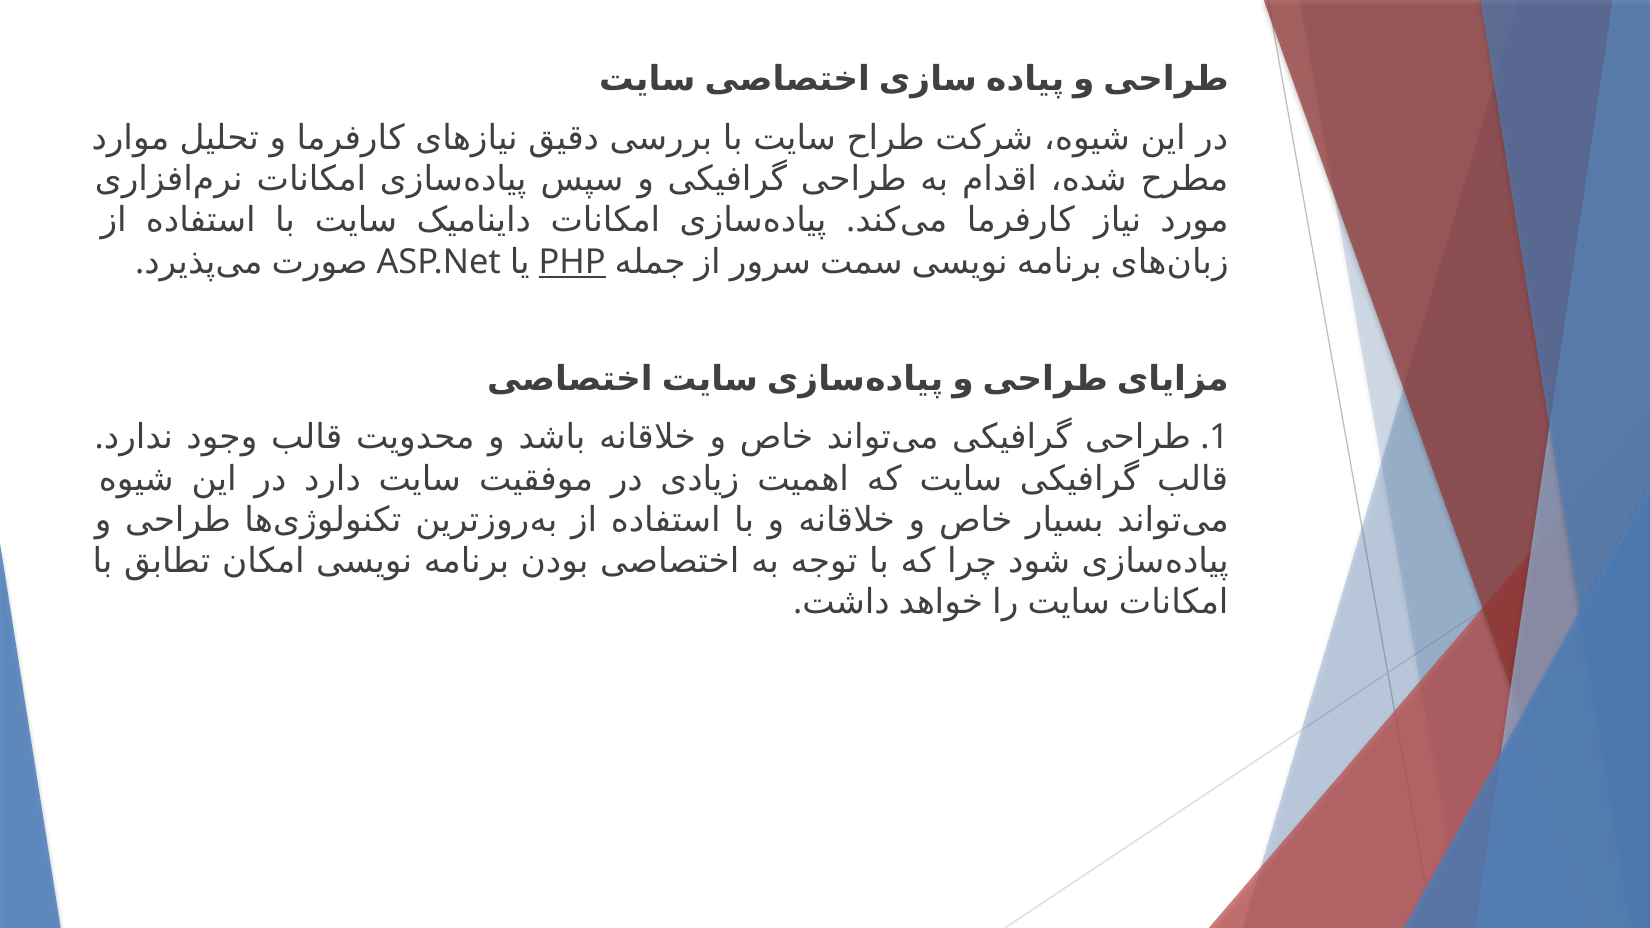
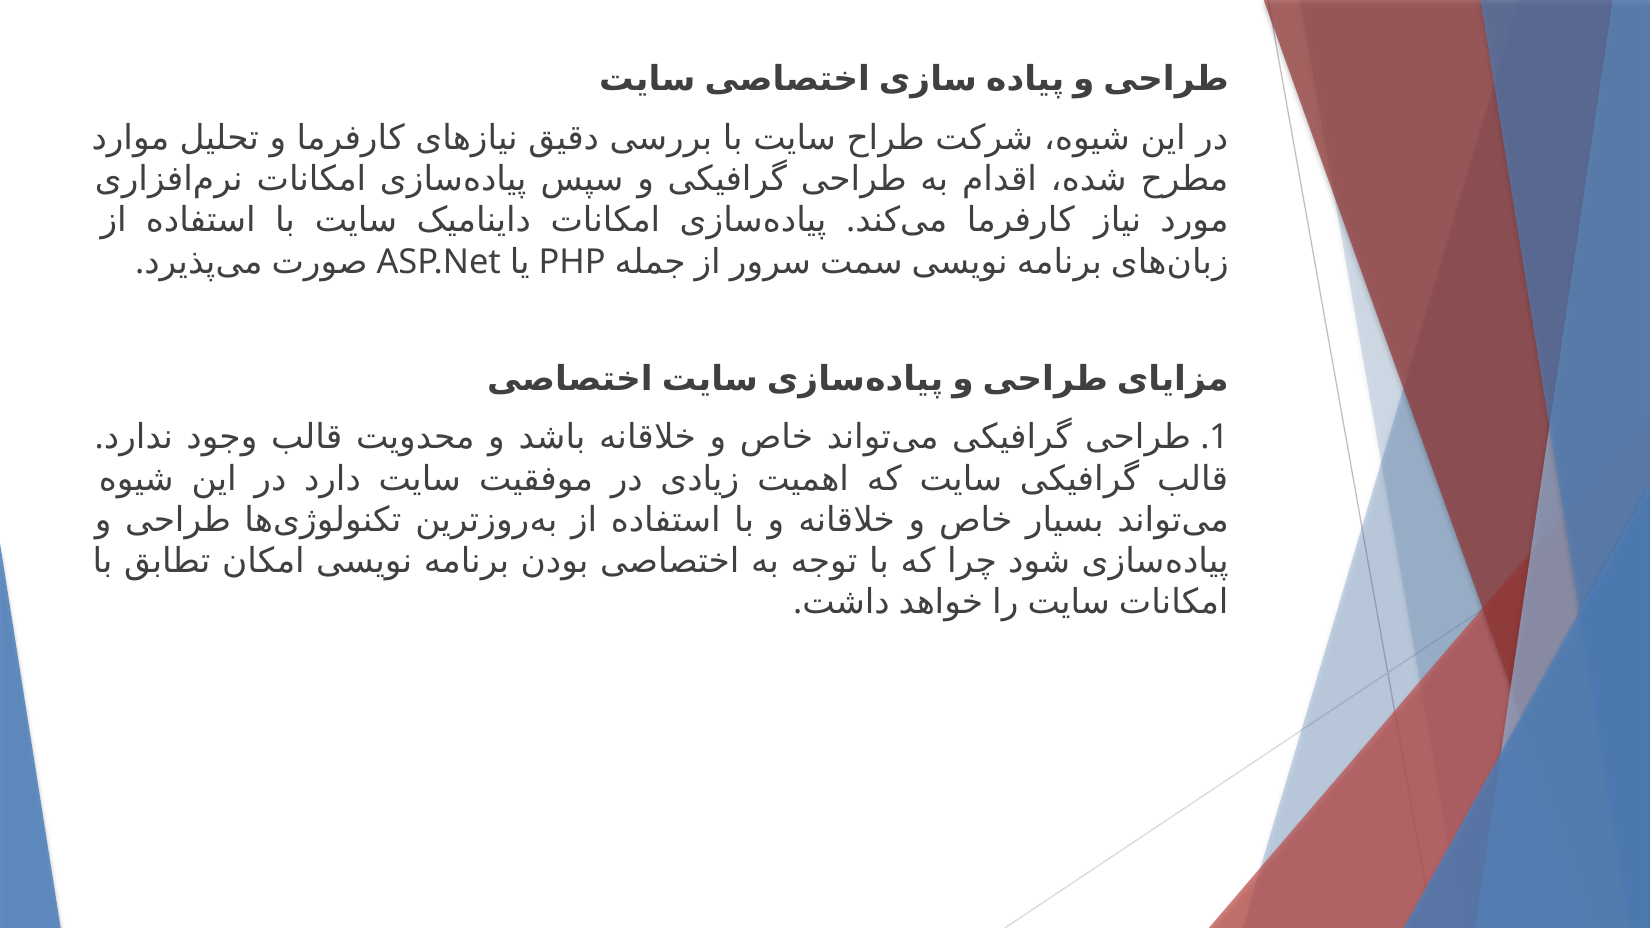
PHP underline: present -> none
